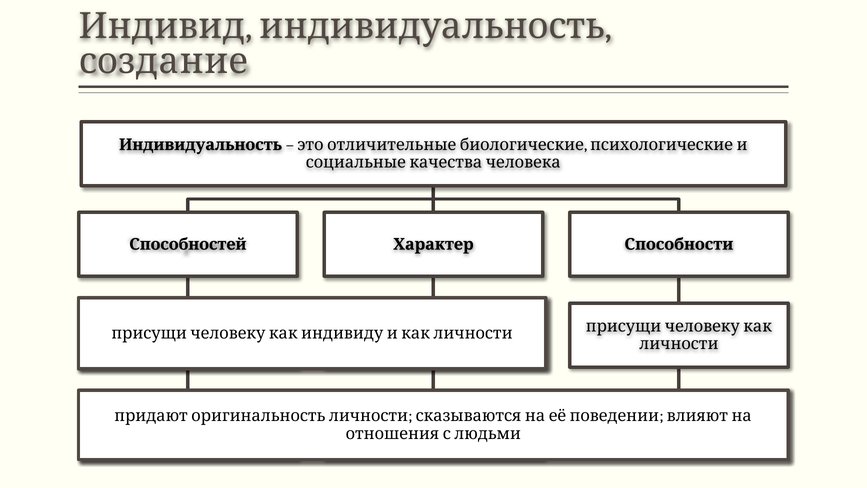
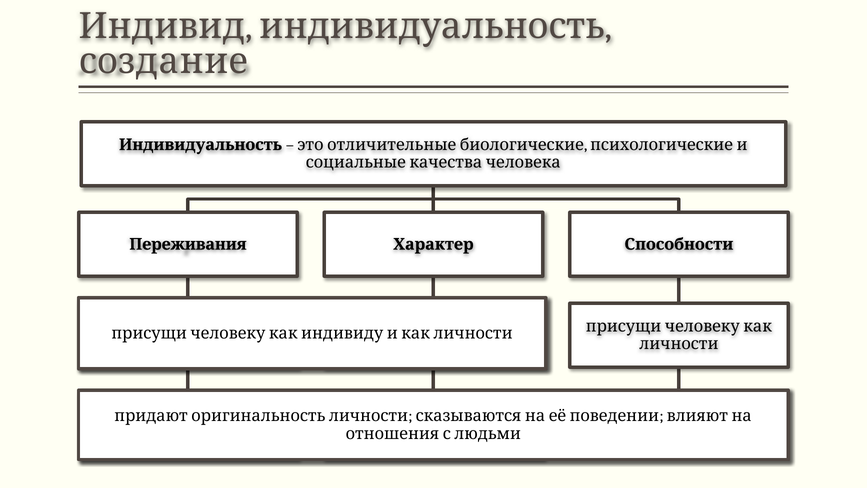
Способностей: Способностей -> Переживания
